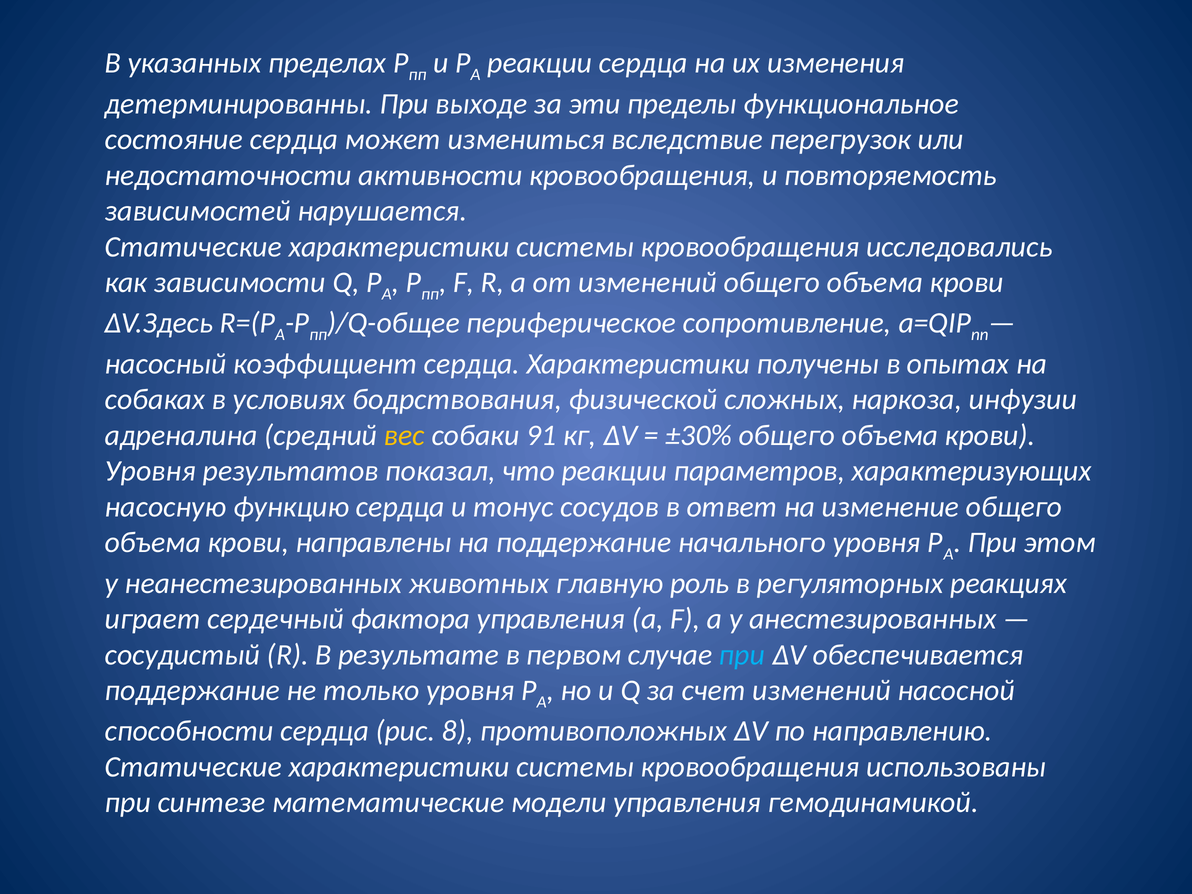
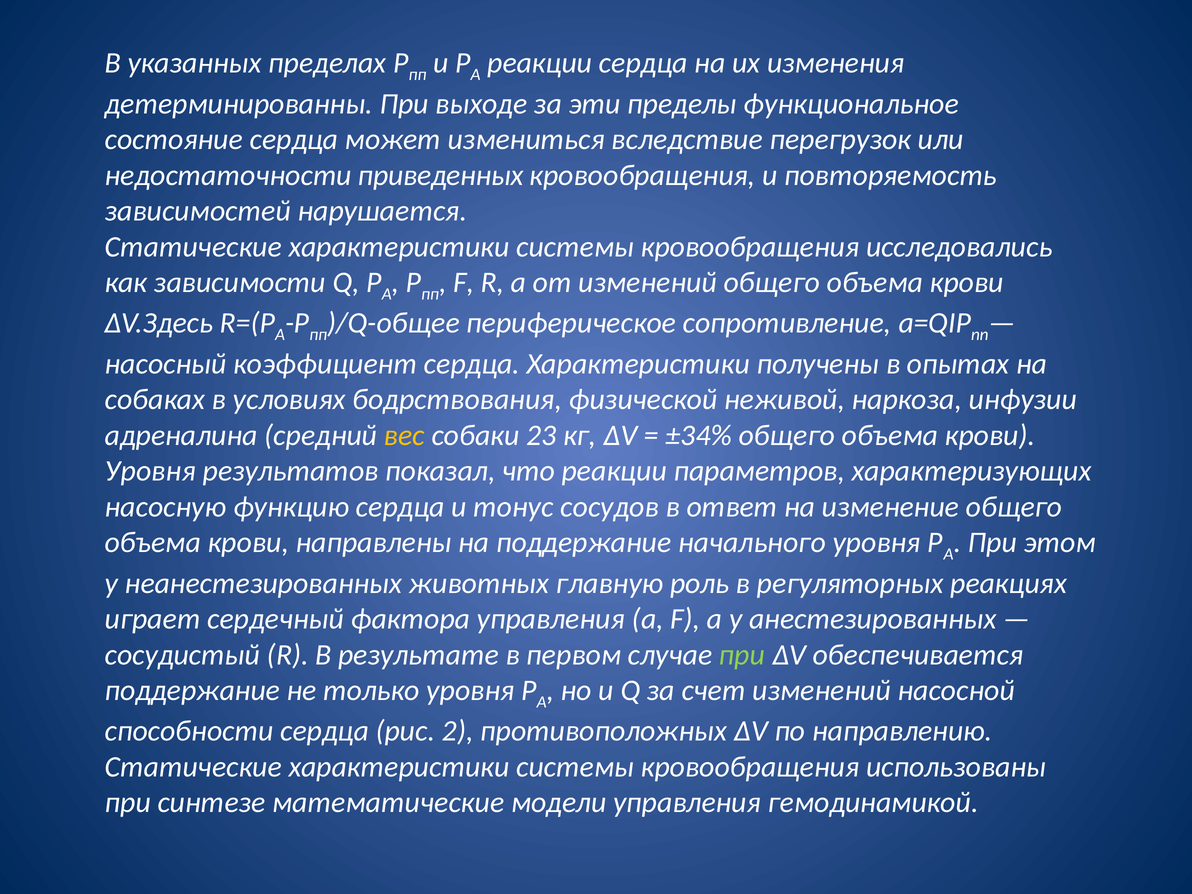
активности: активности -> приведенных
сложных: сложных -> неживой
91: 91 -> 23
±30%: ±30% -> ±34%
при at (742, 655) colour: light blue -> light green
8: 8 -> 2
